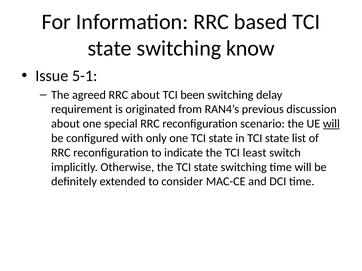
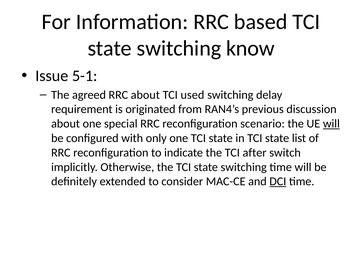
been: been -> used
least: least -> after
DCI underline: none -> present
